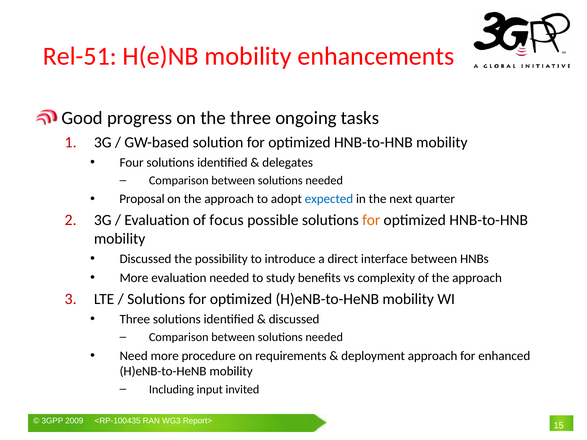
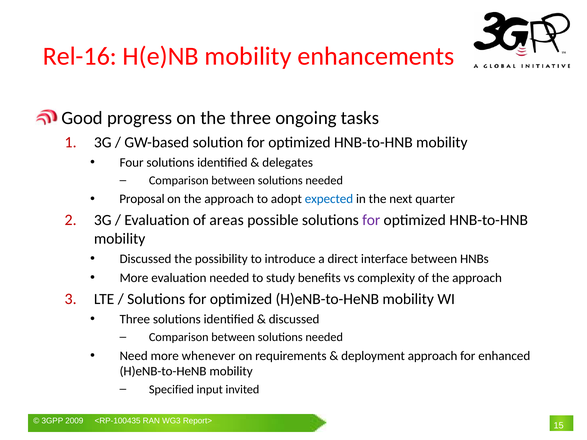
Rel-51: Rel-51 -> Rel-16
focus: focus -> areas
for at (371, 220) colour: orange -> purple
procedure: procedure -> whenever
Including: Including -> Specified
